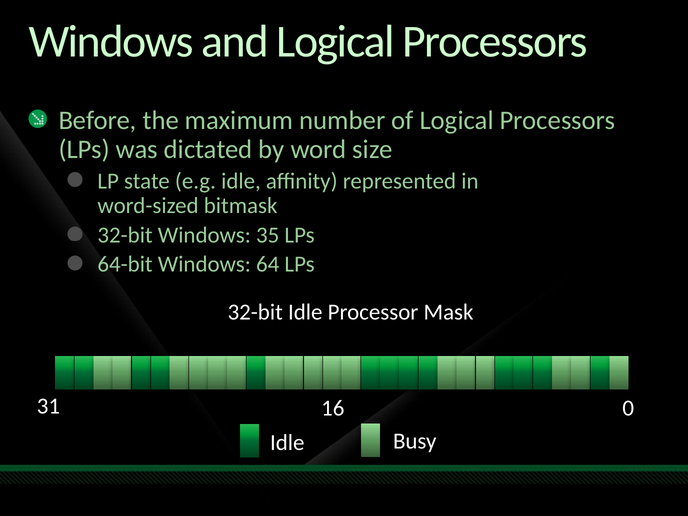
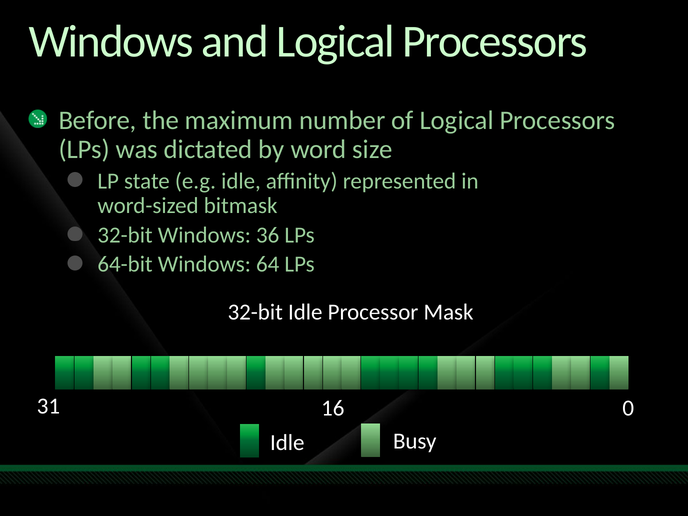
35: 35 -> 36
